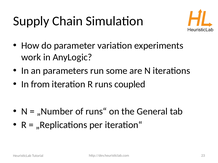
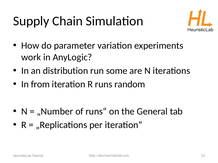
parameters: parameters -> distribution
coupled: coupled -> random
